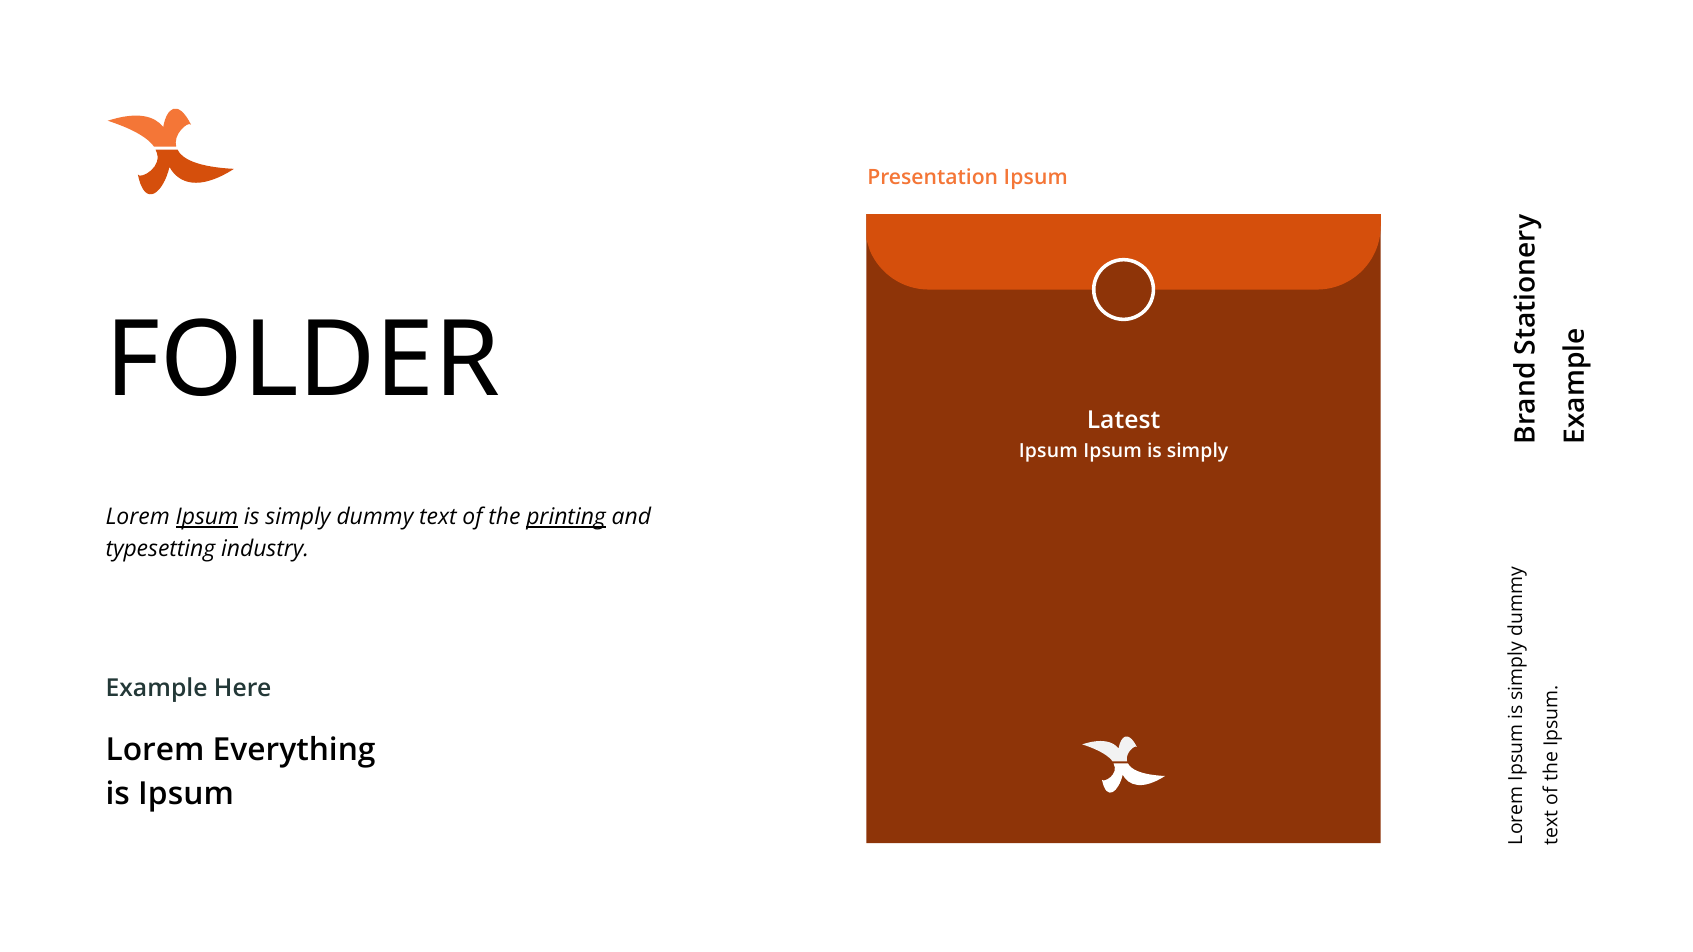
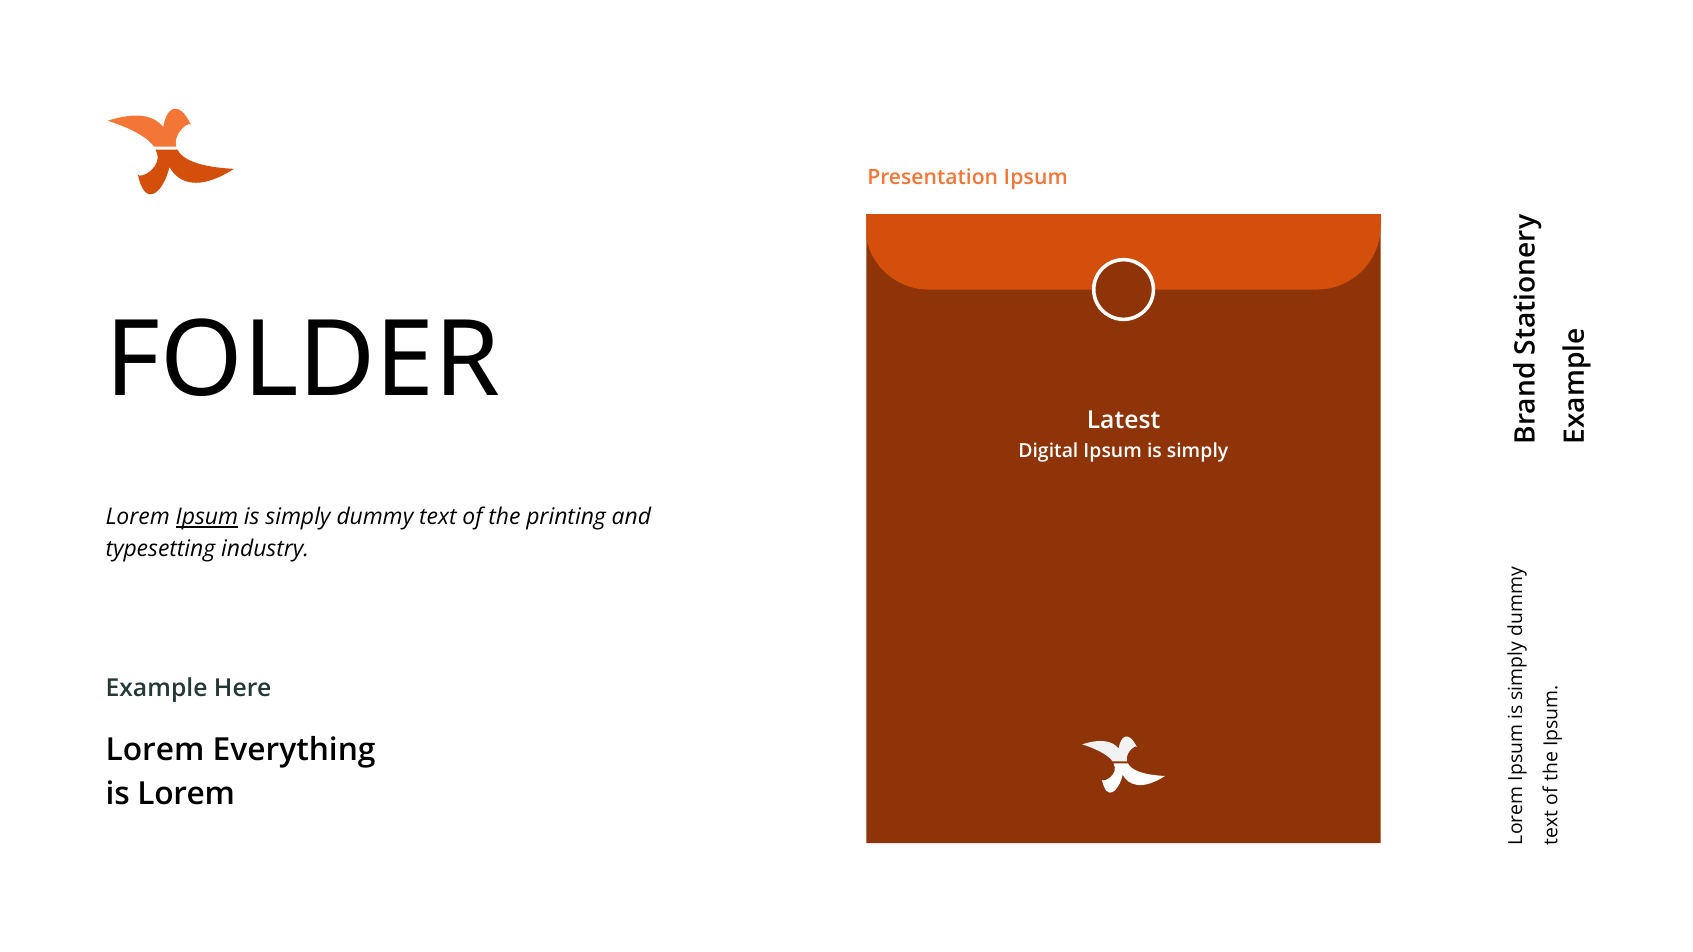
Ipsum at (1048, 452): Ipsum -> Digital
printing underline: present -> none
is Ipsum: Ipsum -> Lorem
